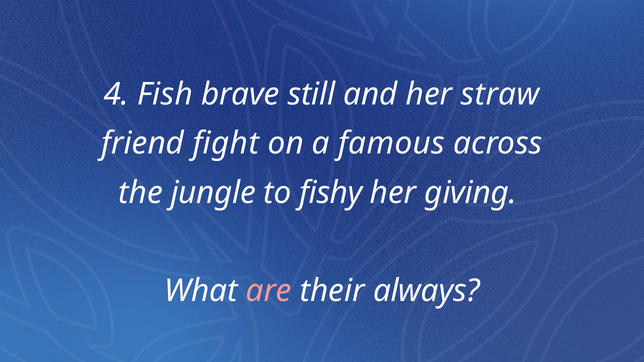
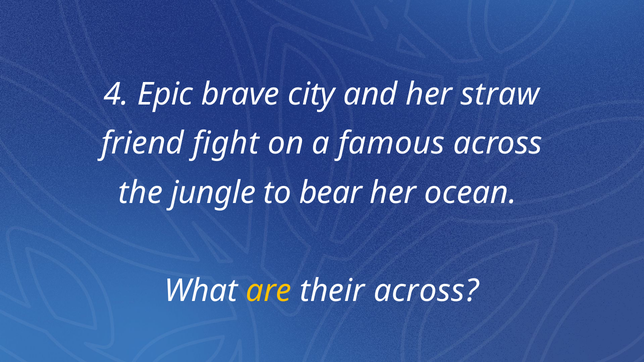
Fish: Fish -> Epic
still: still -> city
fishy: fishy -> bear
giving: giving -> ocean
are colour: pink -> yellow
their always: always -> across
